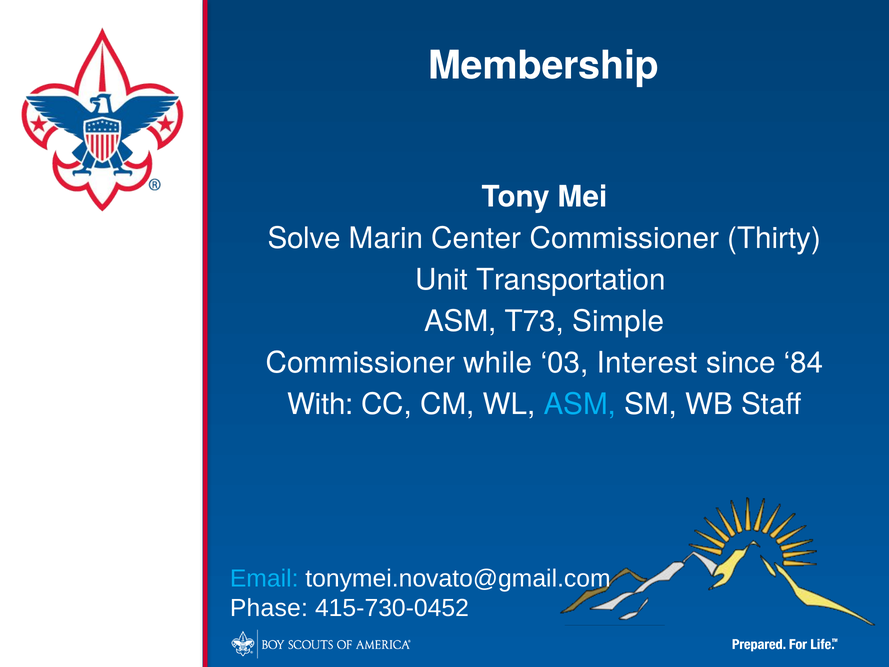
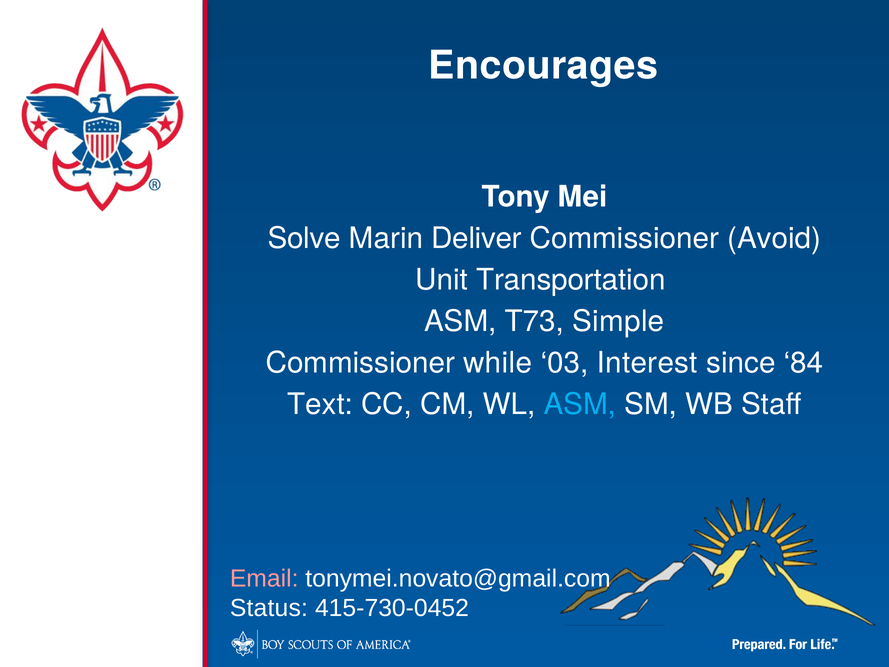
Membership: Membership -> Encourages
Center: Center -> Deliver
Thirty: Thirty -> Avoid
With: With -> Text
Email colour: light blue -> pink
Phase: Phase -> Status
